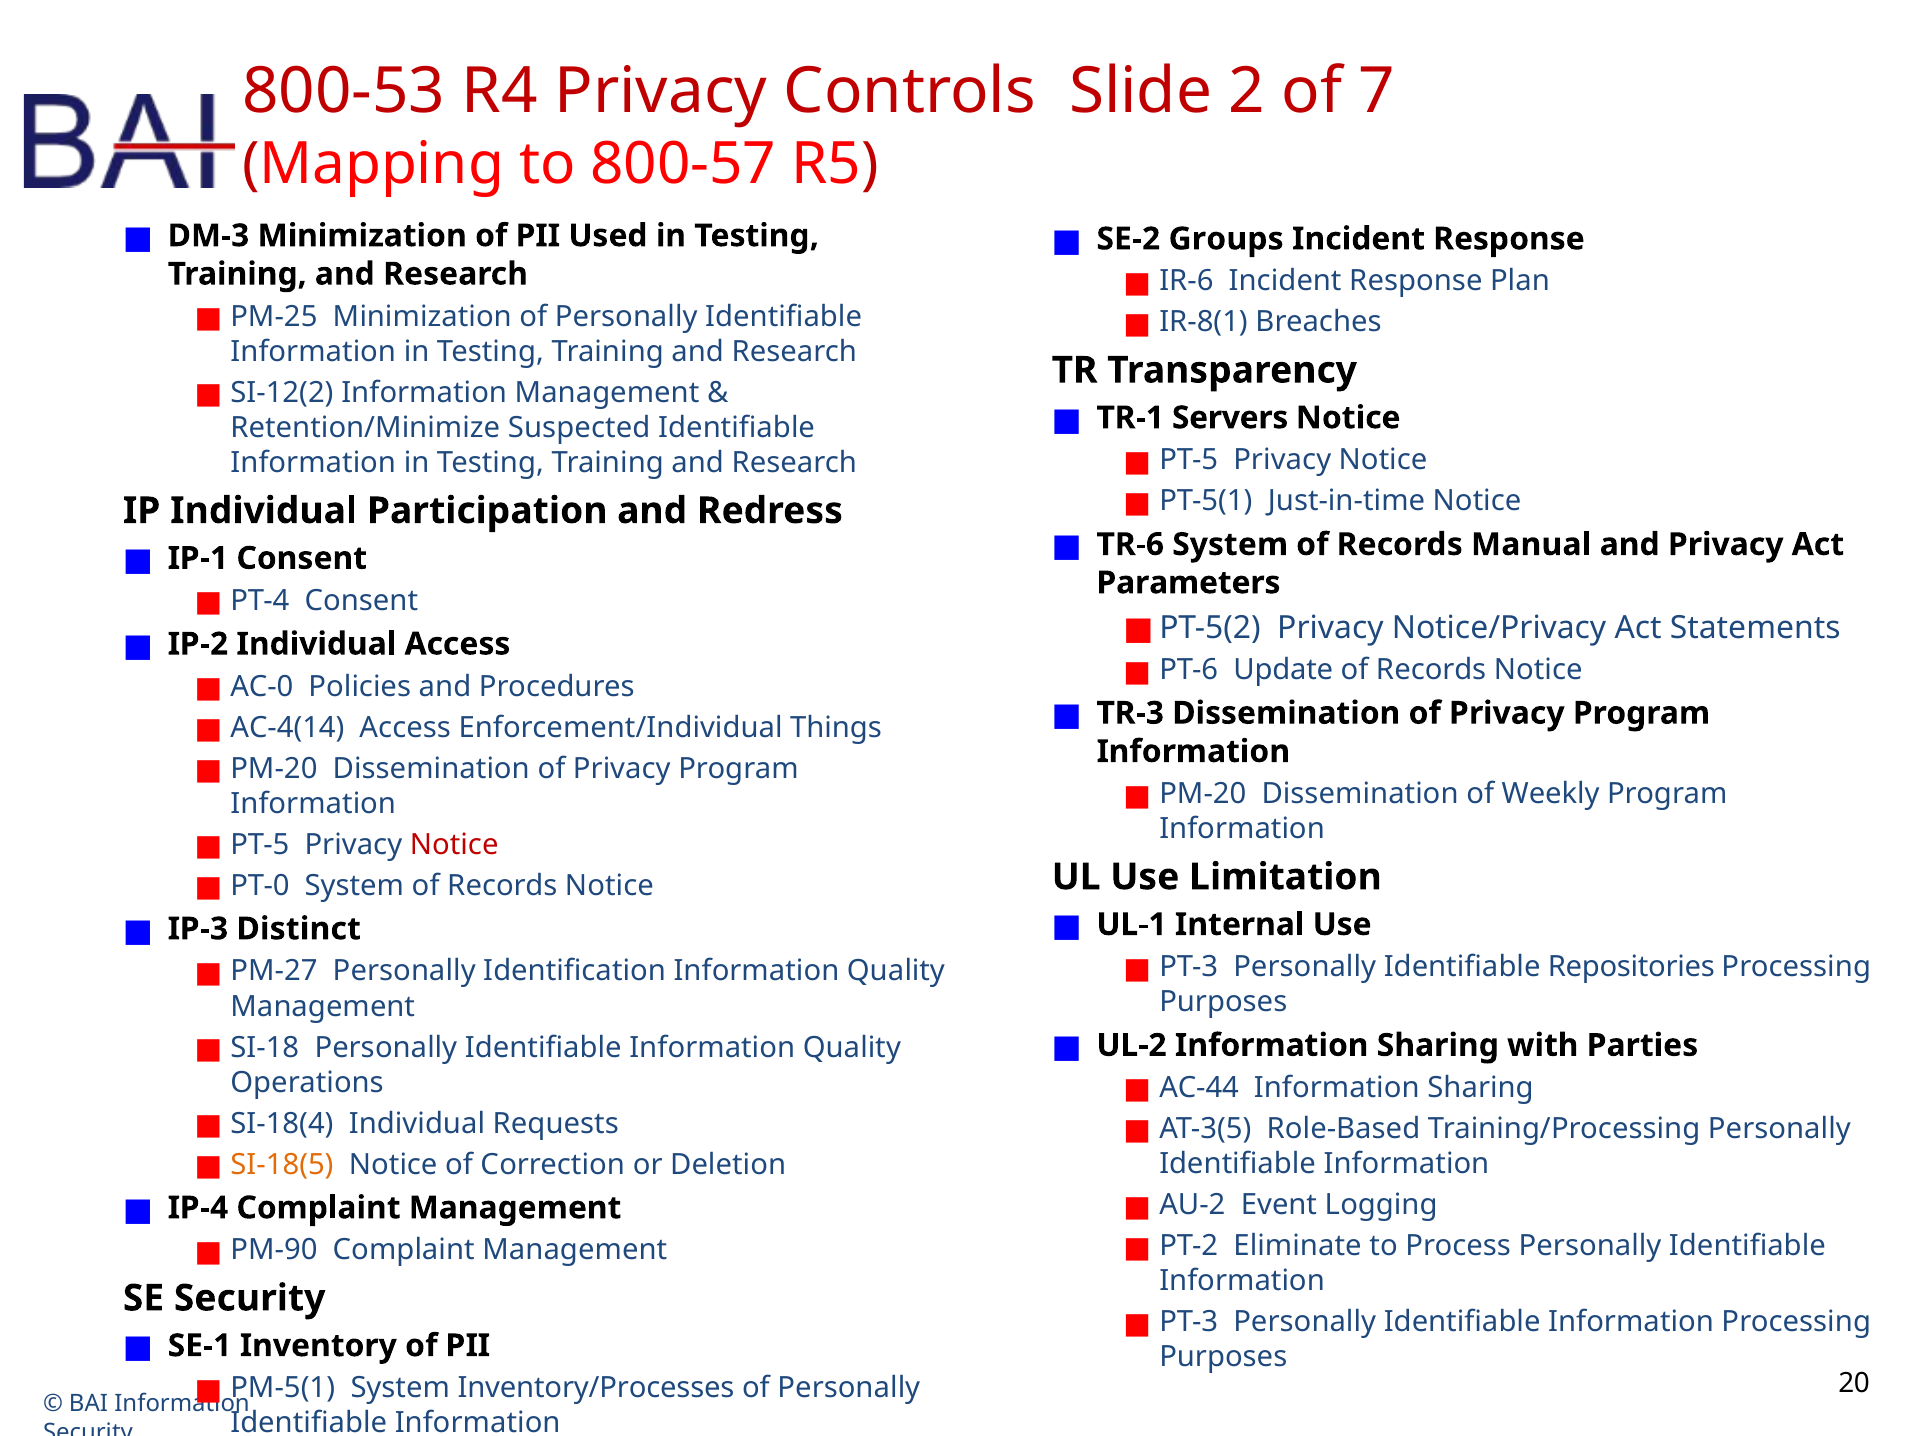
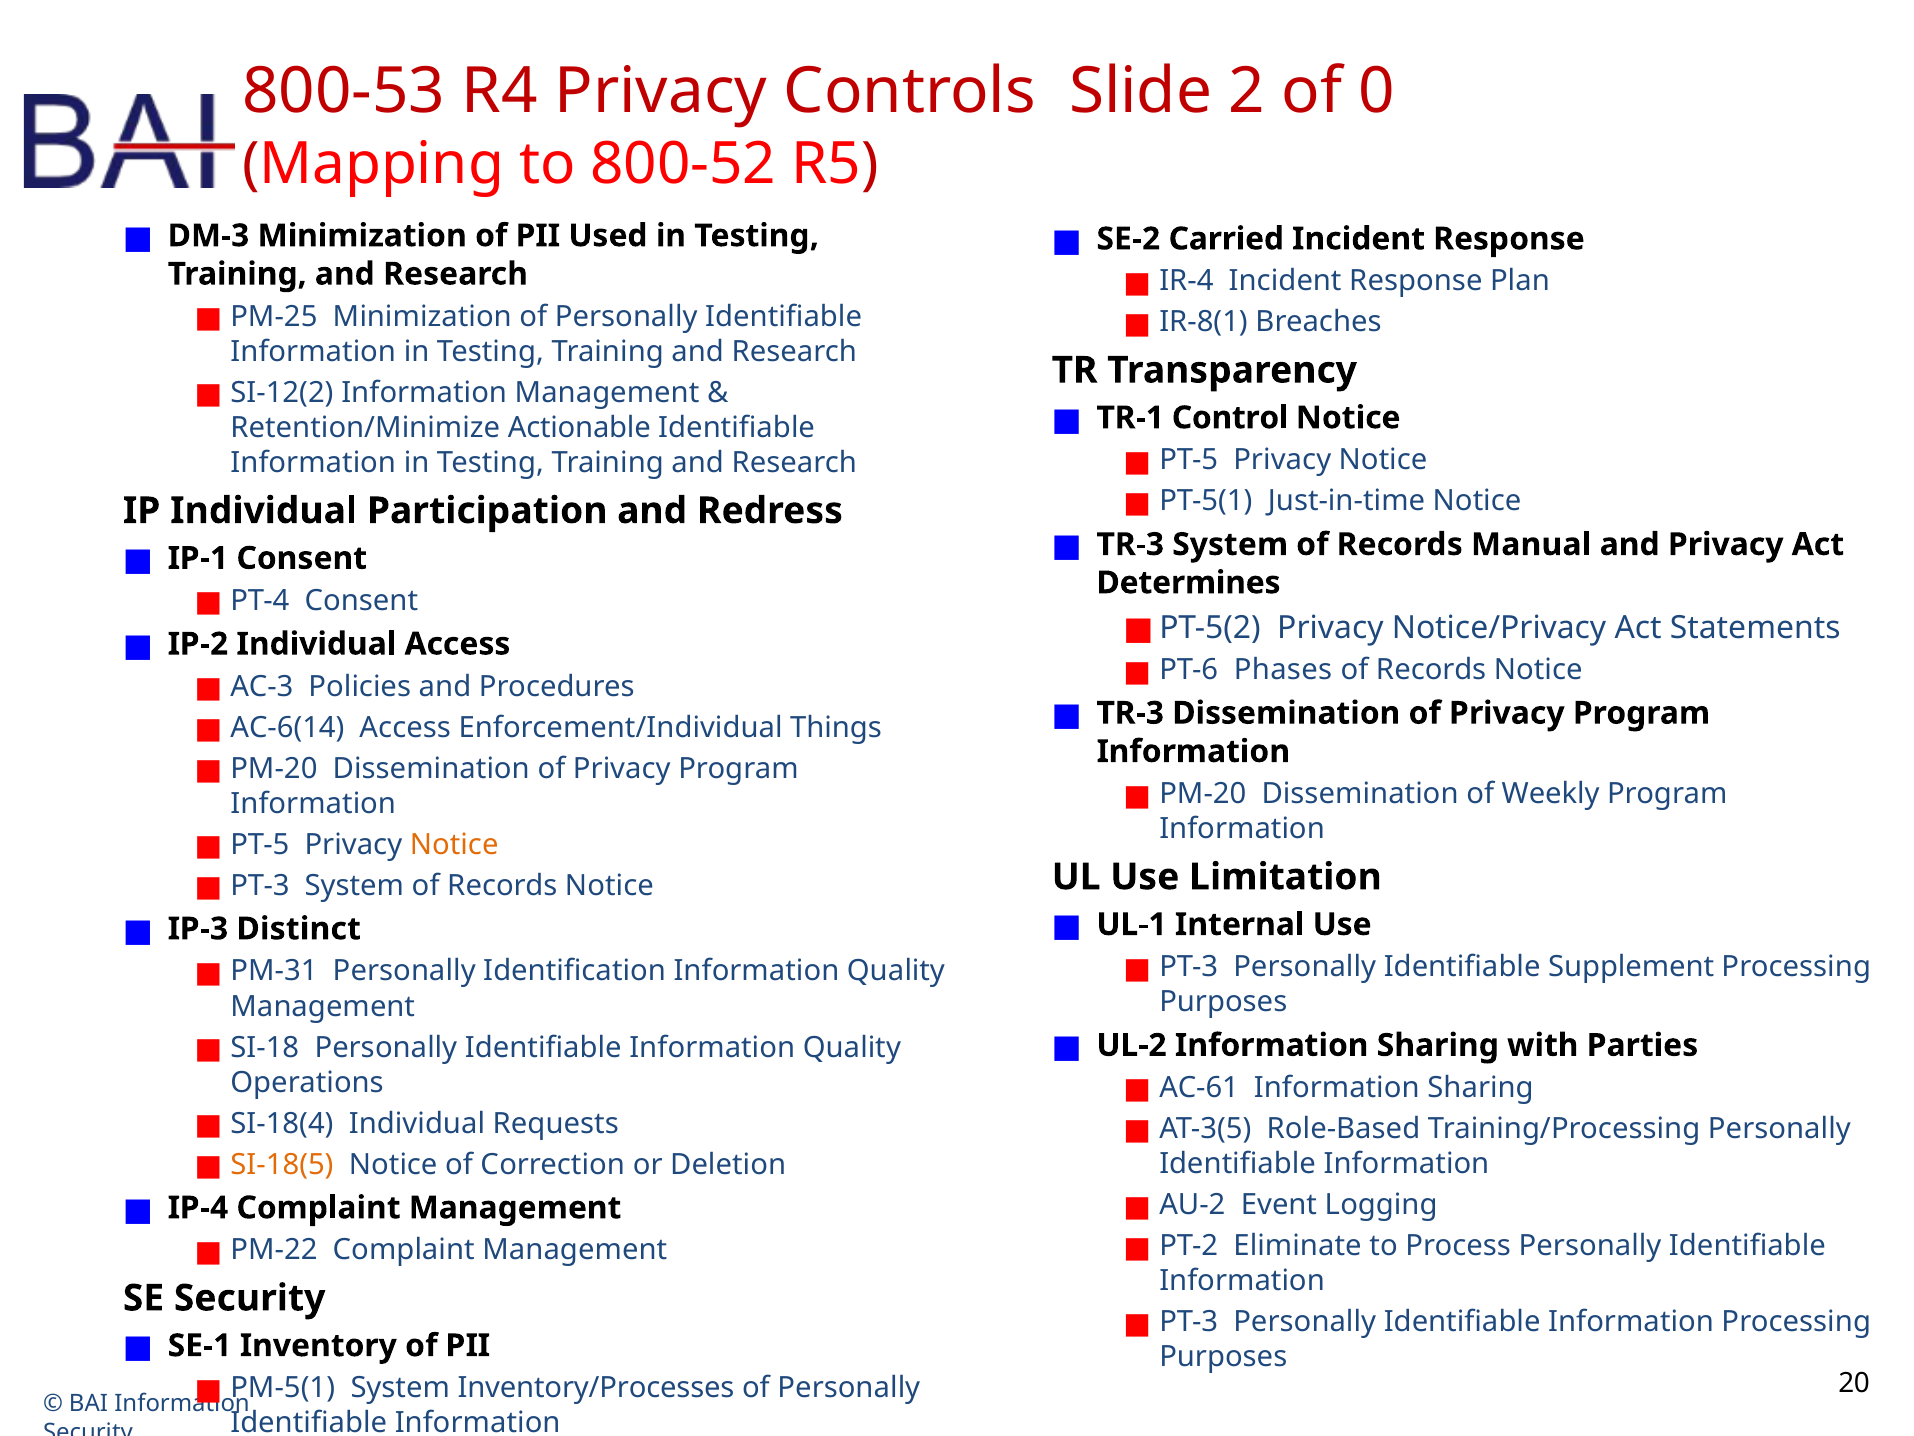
7: 7 -> 0
800-57: 800-57 -> 800-52
Groups: Groups -> Carried
IR-6: IR-6 -> IR-4
Servers: Servers -> Control
Suspected: Suspected -> Actionable
TR-6 at (1130, 544): TR-6 -> TR-3
Parameters: Parameters -> Determines
Update: Update -> Phases
AC-0: AC-0 -> AC-3
AC-4(14: AC-4(14 -> AC-6(14
Notice at (454, 844) colour: red -> orange
PT-0 at (260, 885): PT-0 -> PT-3
Repositories: Repositories -> Supplement
PM-27: PM-27 -> PM-31
AC-44: AC-44 -> AC-61
PM-90: PM-90 -> PM-22
